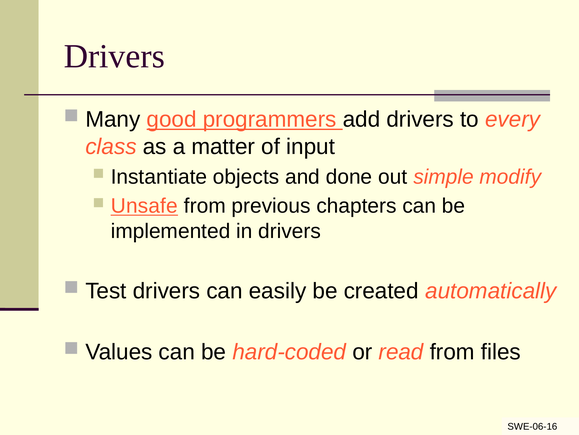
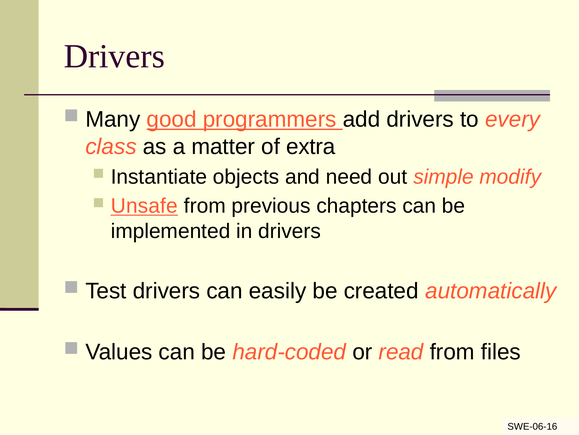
input: input -> extra
done: done -> need
